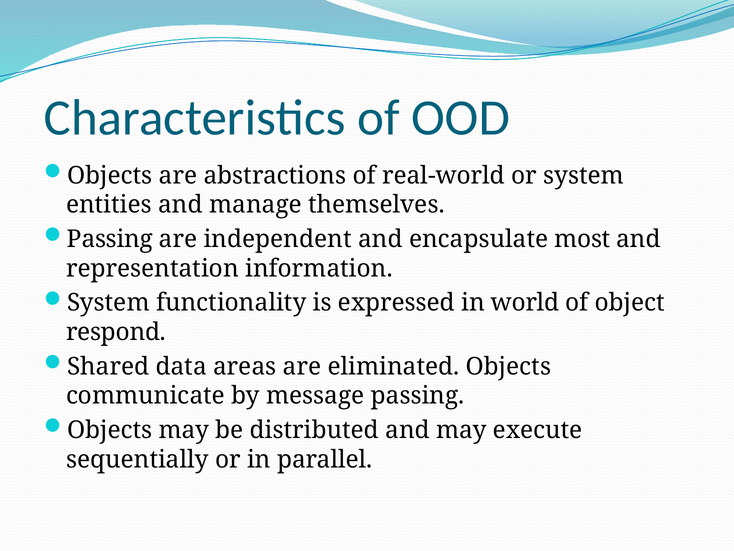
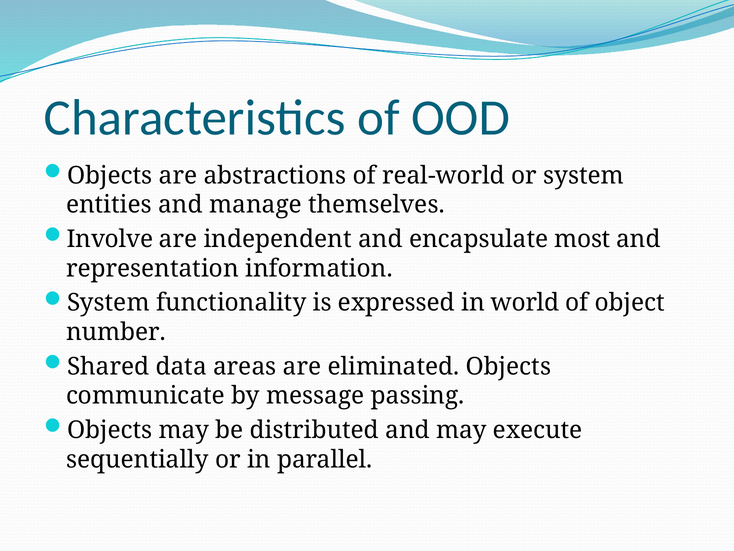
Passing at (110, 239): Passing -> Involve
respond: respond -> number
